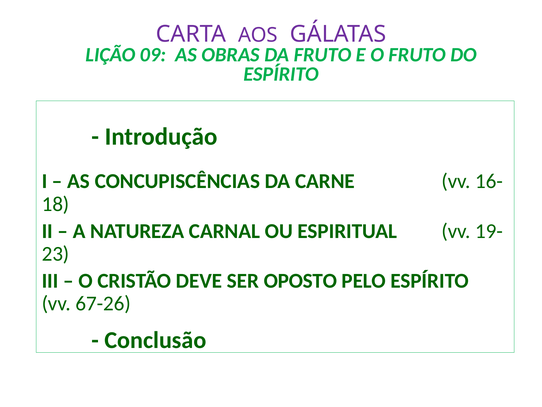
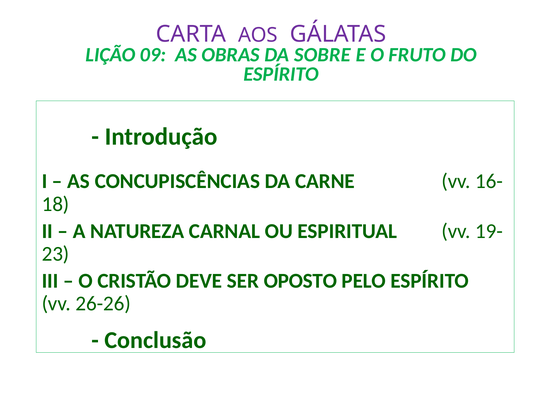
DA FRUTO: FRUTO -> SOBRE
67-26: 67-26 -> 26-26
